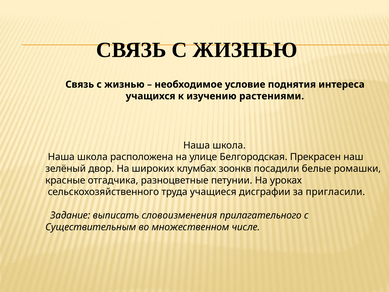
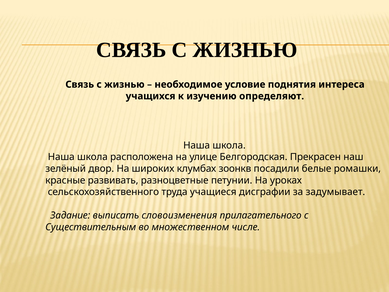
растениями: растениями -> определяют
отгадчика: отгадчика -> развивать
пригласили: пригласили -> задумывает
